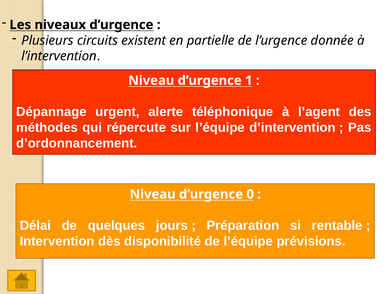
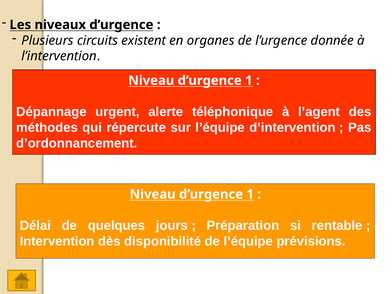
partielle: partielle -> organes
0 at (250, 194): 0 -> 1
